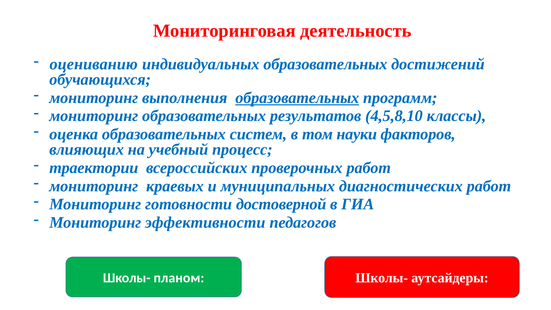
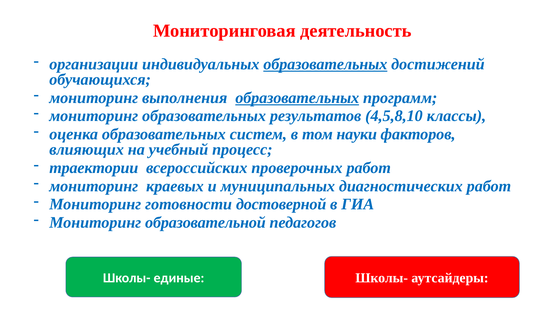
оцениванию: оцениванию -> организации
образовательных at (325, 64) underline: none -> present
эффективности: эффективности -> образовательной
планом: планом -> единые
